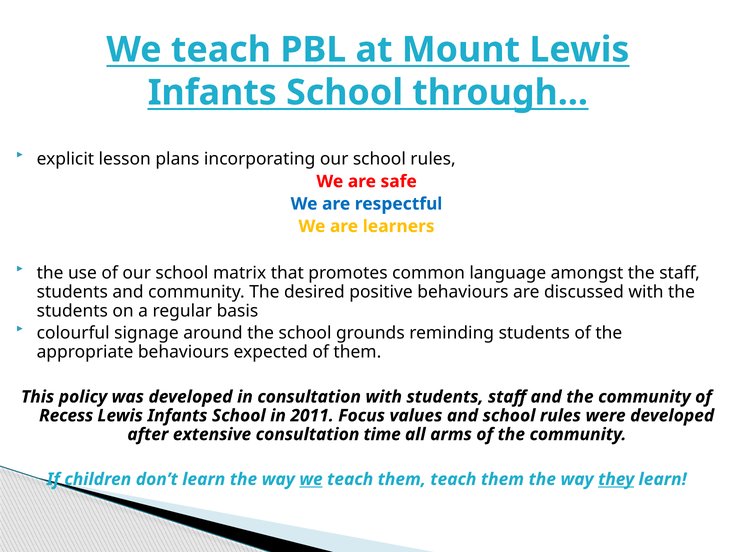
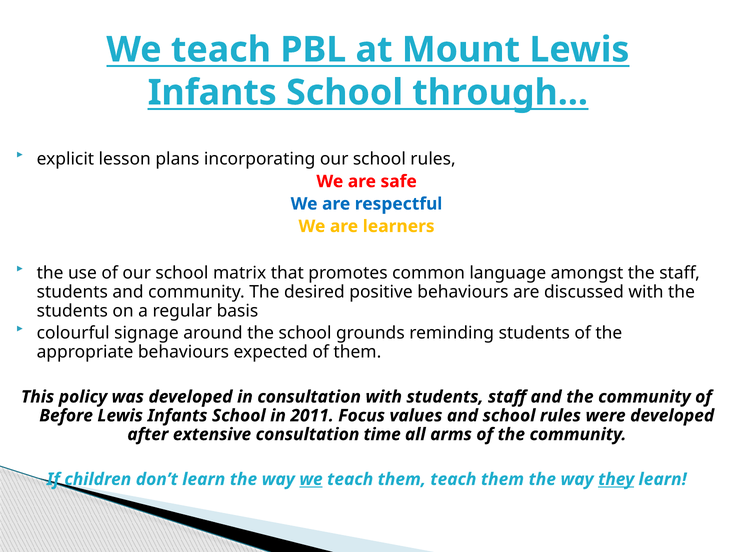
Recess: Recess -> Before
